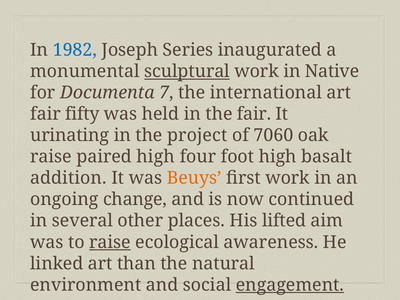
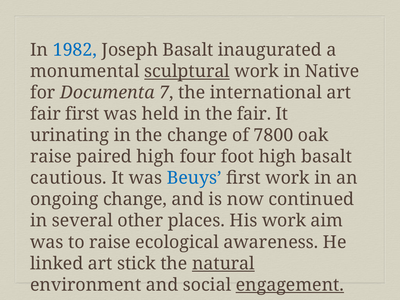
Joseph Series: Series -> Basalt
fair fifty: fifty -> first
the project: project -> change
7060: 7060 -> 7800
addition: addition -> cautious
Beuys colour: orange -> blue
His lifted: lifted -> work
raise at (110, 242) underline: present -> none
than: than -> stick
natural underline: none -> present
